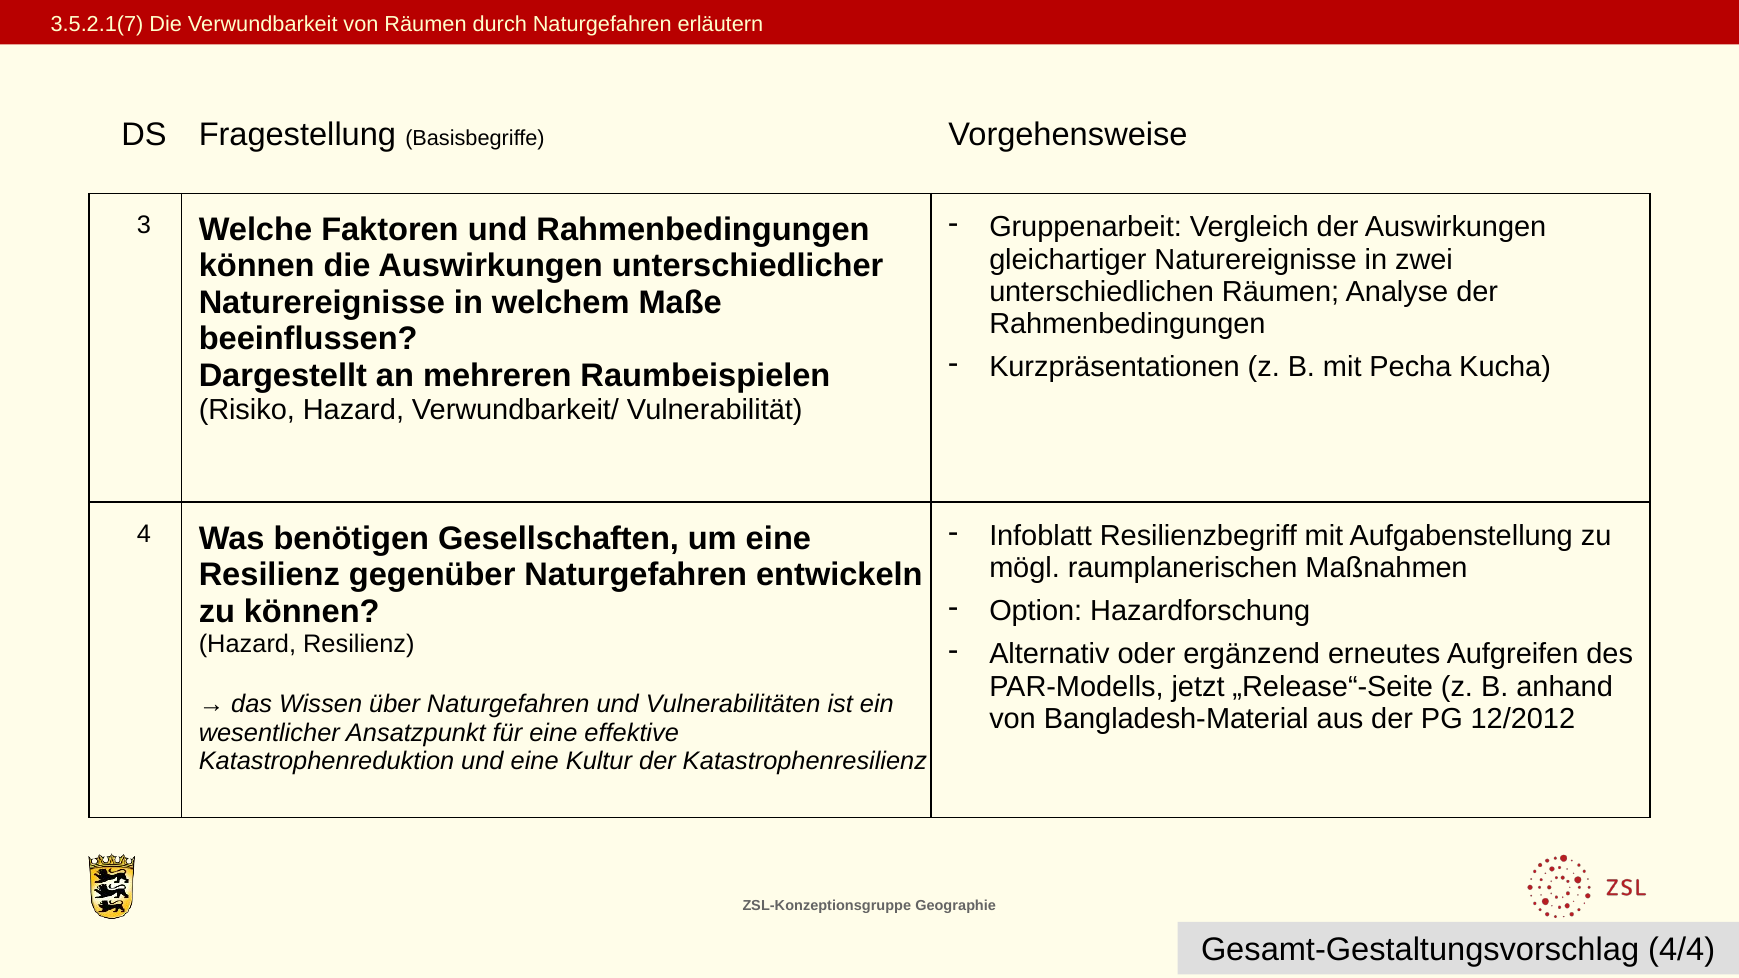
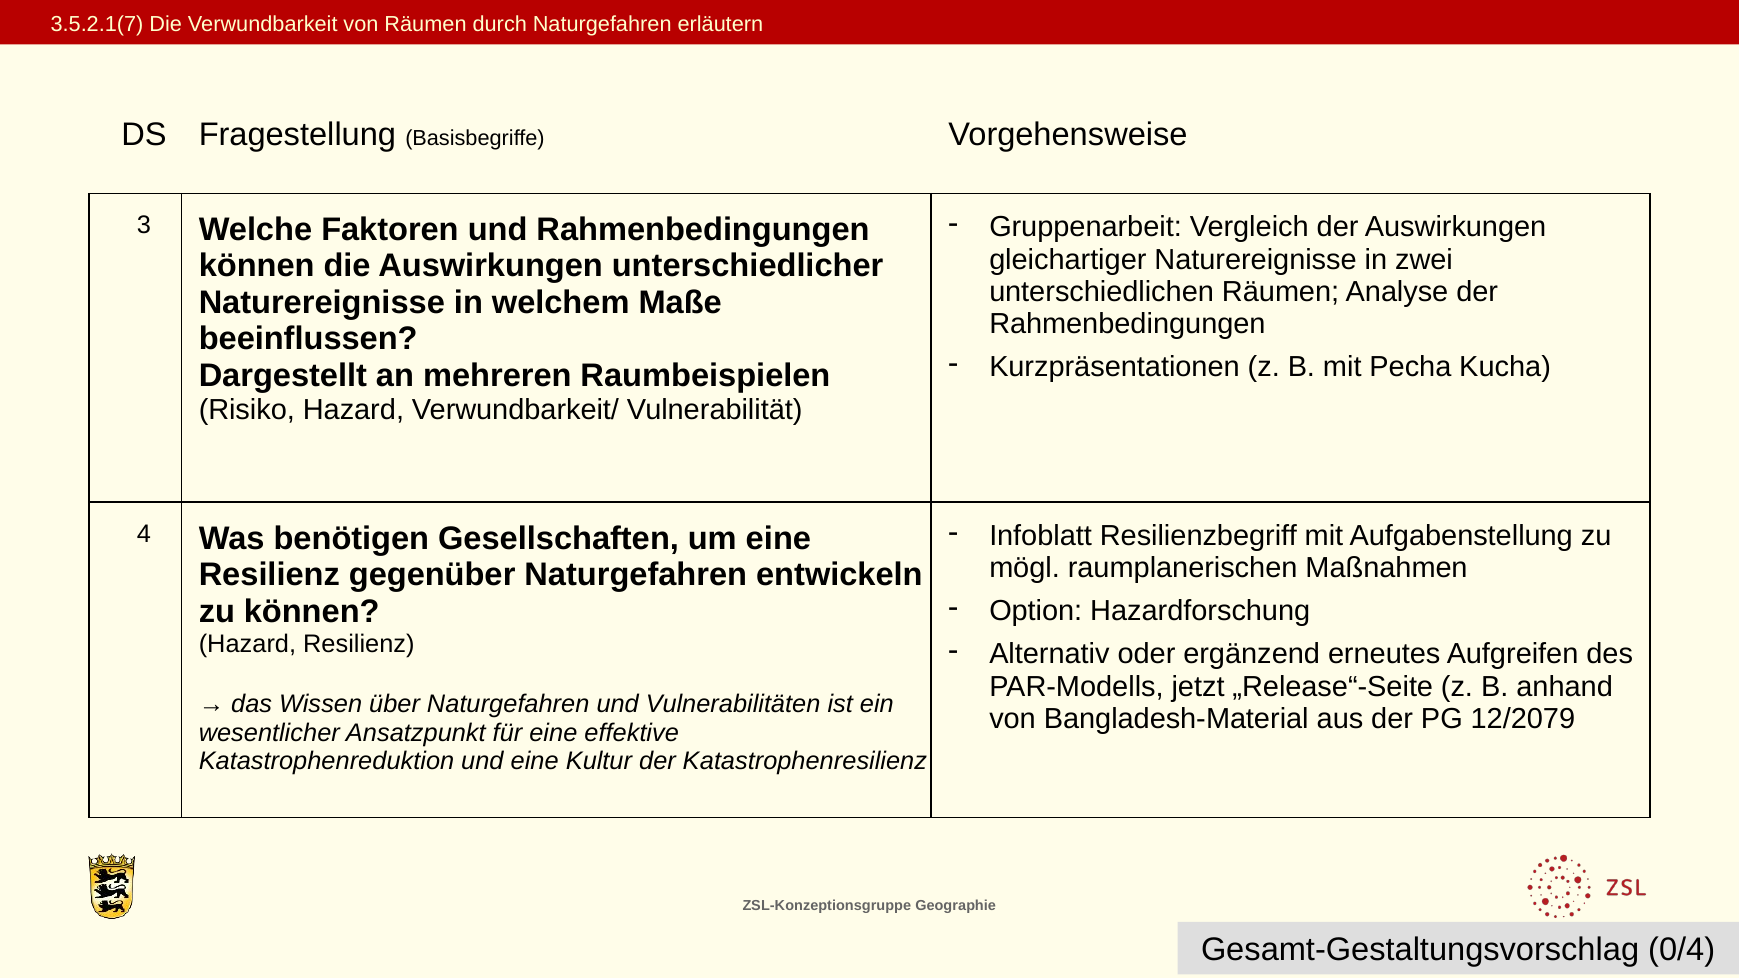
12/2012: 12/2012 -> 12/2079
4/4: 4/4 -> 0/4
